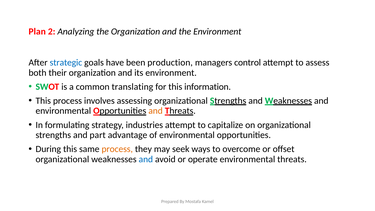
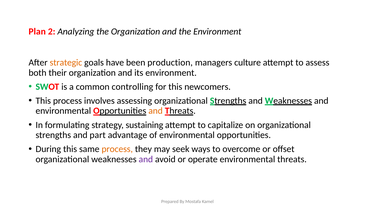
strategic colour: blue -> orange
control: control -> culture
translating: translating -> controlling
information: information -> newcomers
industries: industries -> sustaining
and at (146, 159) colour: blue -> purple
